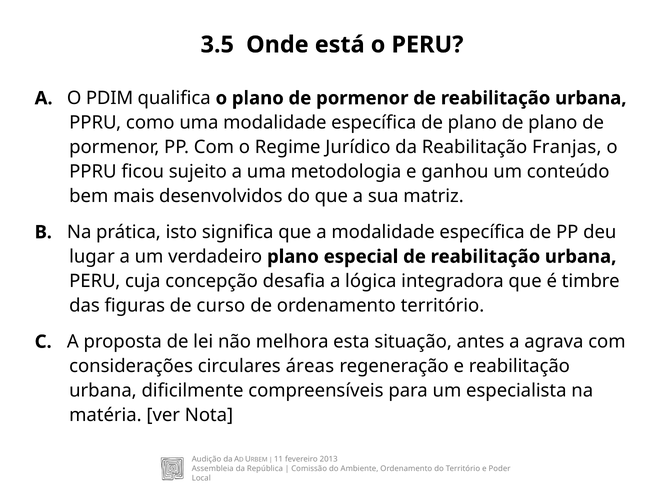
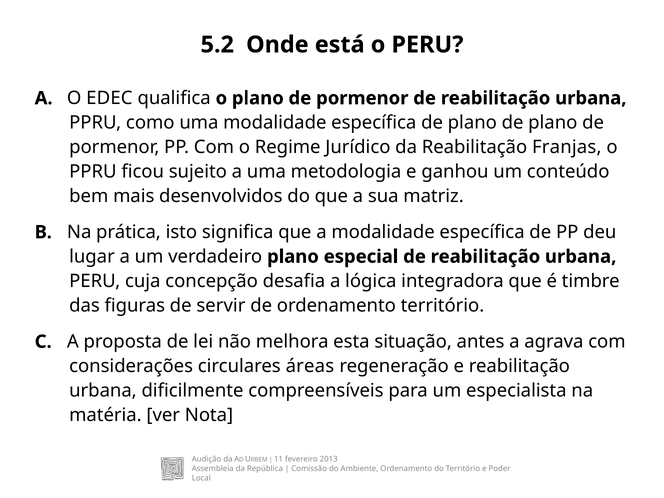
3.5: 3.5 -> 5.2
PDIM: PDIM -> EDEC
curso: curso -> servir
